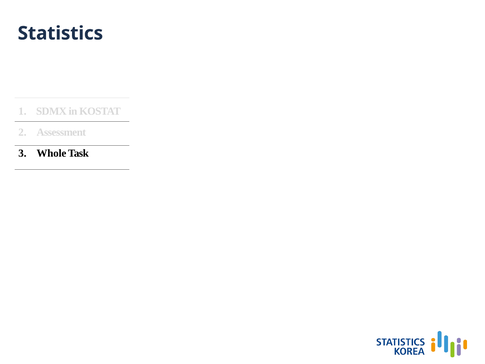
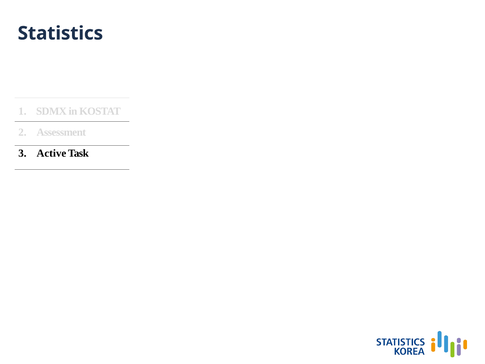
Whole: Whole -> Active
